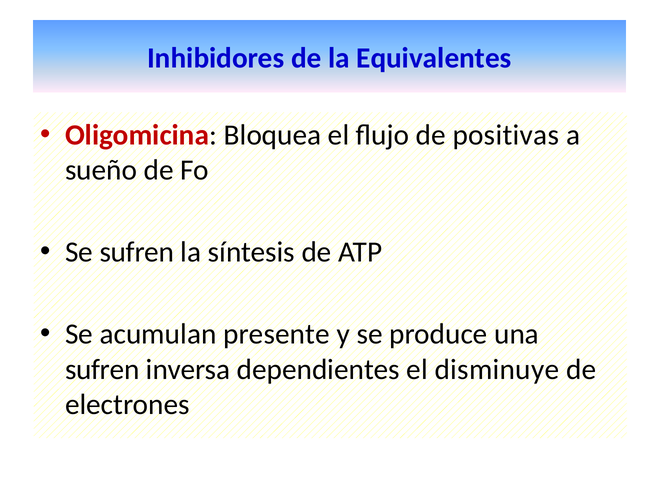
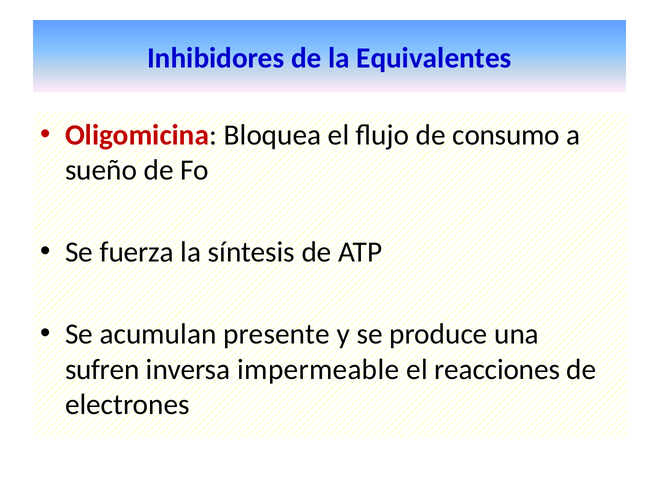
positivas: positivas -> consumo
Se sufren: sufren -> fuerza
dependientes: dependientes -> impermeable
disminuye: disminuye -> reacciones
